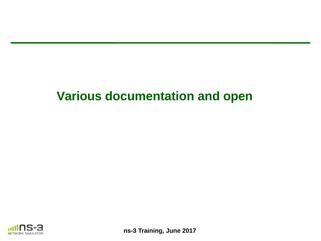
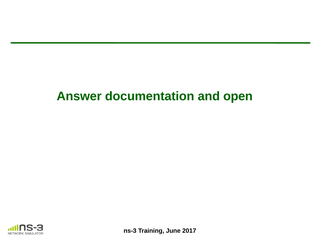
Various: Various -> Answer
